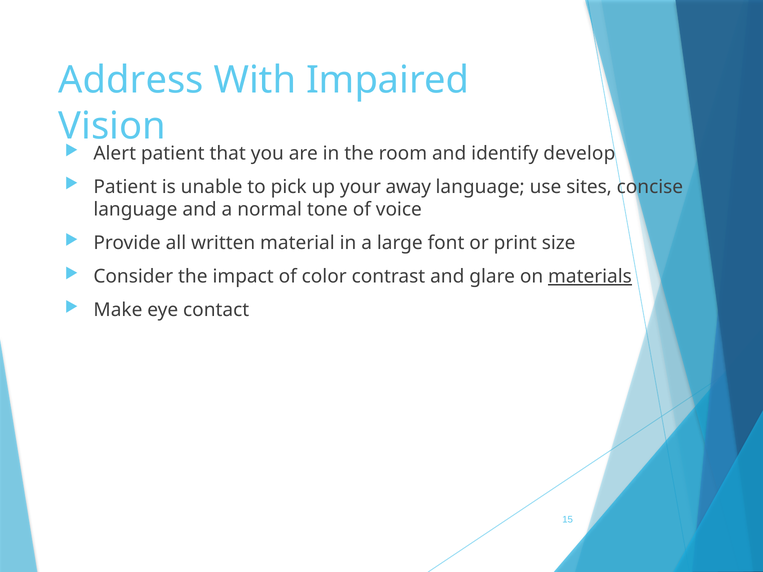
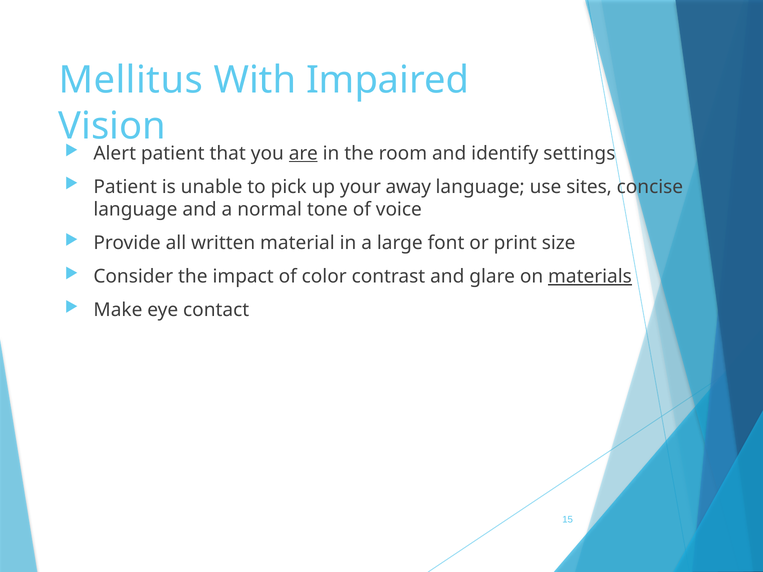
Address: Address -> Mellitus
are underline: none -> present
develop: develop -> settings
